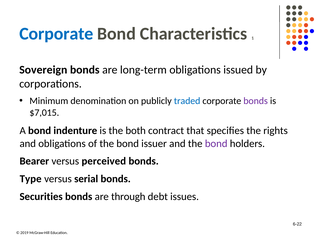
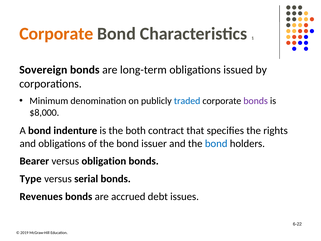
Corporate at (56, 34) colour: blue -> orange
$7,015: $7,015 -> $8,000
bond at (216, 143) colour: purple -> blue
perceived: perceived -> obligation
Securities: Securities -> Revenues
through: through -> accrued
